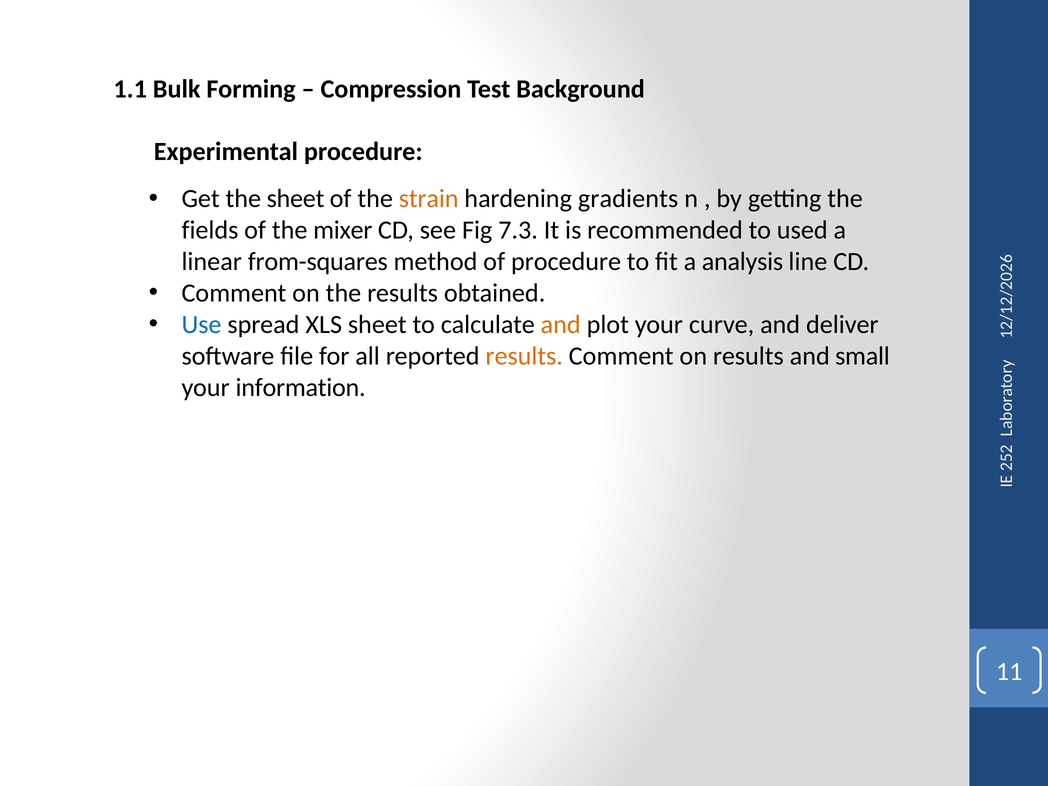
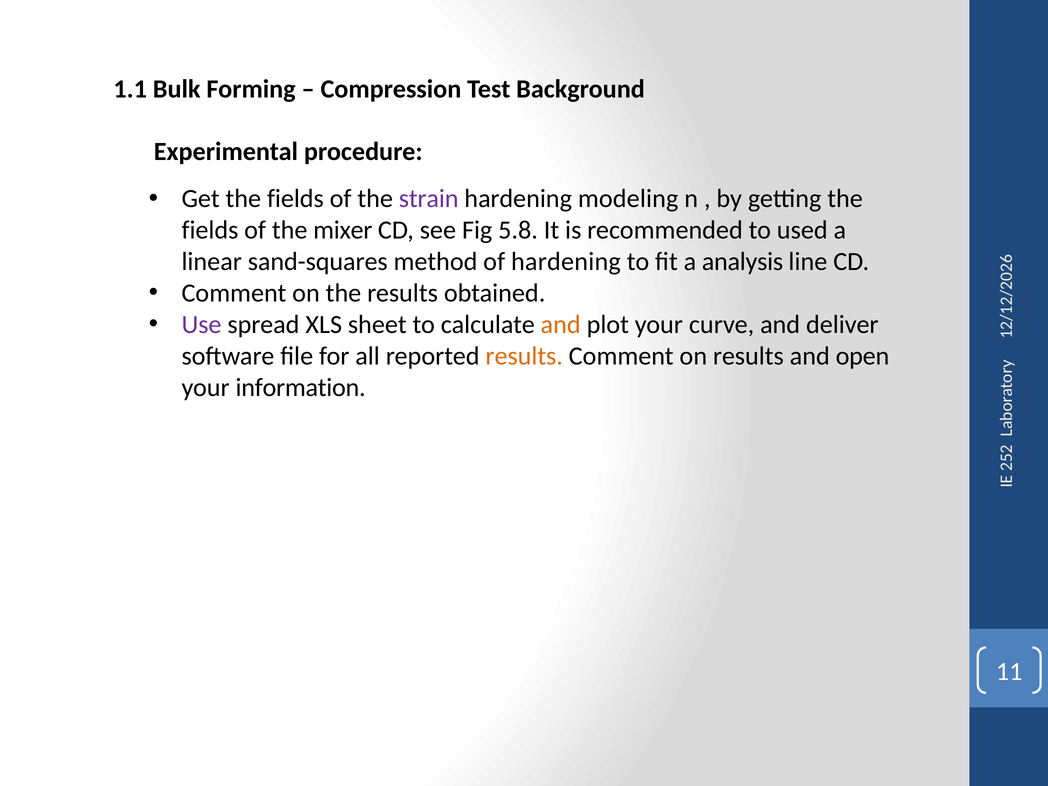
Get the sheet: sheet -> fields
strain colour: orange -> purple
gradients: gradients -> modeling
7.3: 7.3 -> 5.8
from-squares: from-squares -> sand-squares
of procedure: procedure -> hardening
Use colour: blue -> purple
small: small -> open
